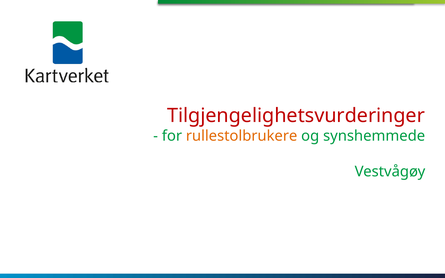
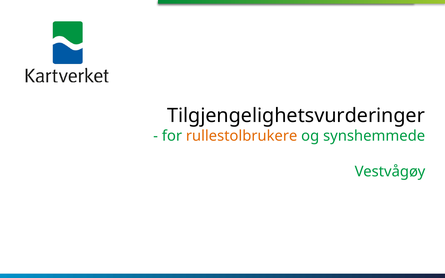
Tilgjengelighetsvurderinger colour: red -> black
